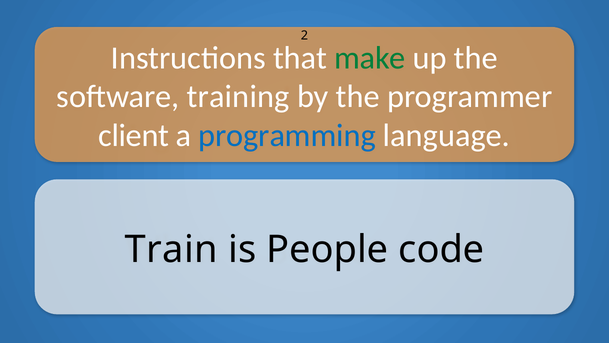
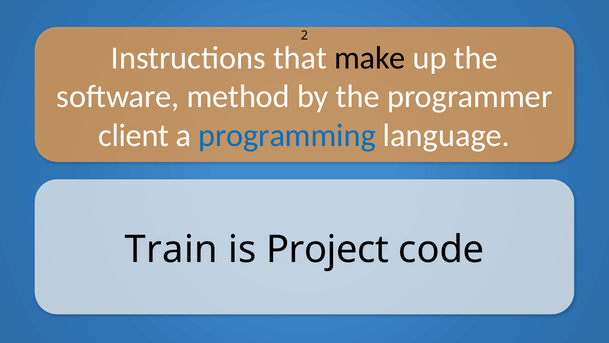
make colour: green -> black
training: training -> method
People: People -> Project
